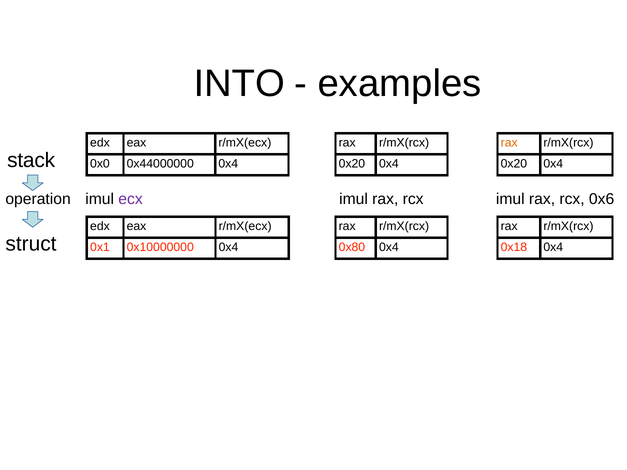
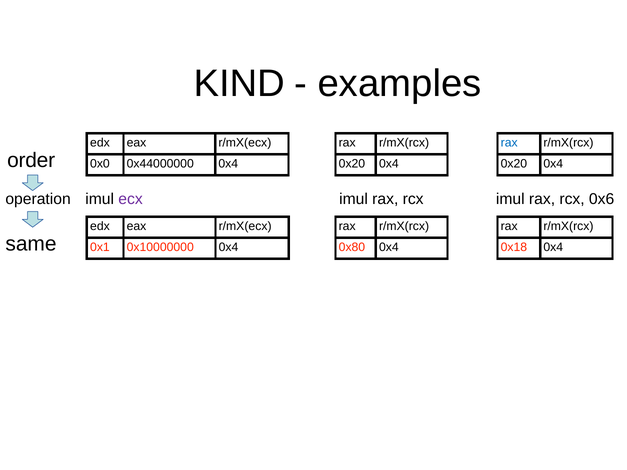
INTO: INTO -> KIND
rax at (509, 143) colour: orange -> blue
stack: stack -> order
struct: struct -> same
